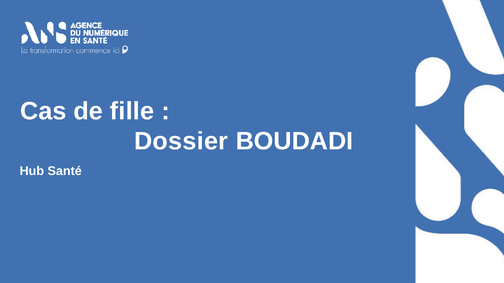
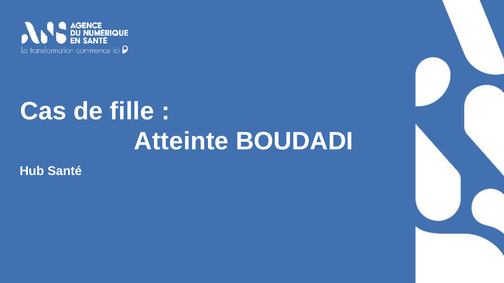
Dossier: Dossier -> Atteinte
